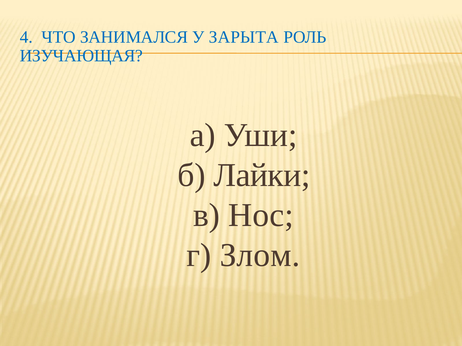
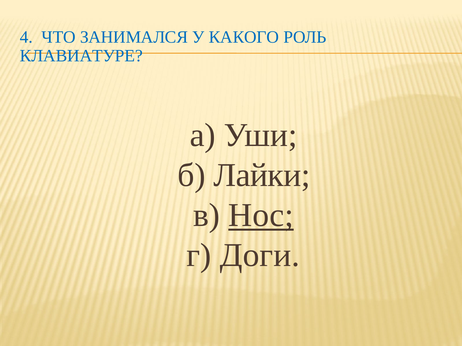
ЗАРЫТА: ЗАРЫТА -> КАКОГО
ИЗУЧАЮЩАЯ: ИЗУЧАЮЩАЯ -> КЛАВИАТУРЕ
Нос underline: none -> present
Злом: Злом -> Доги
